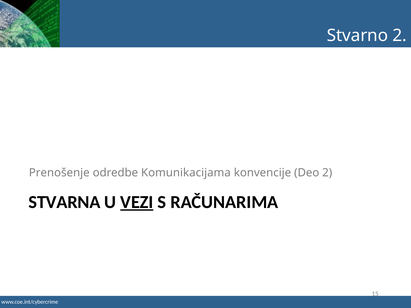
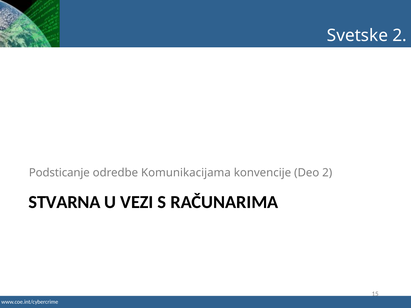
Stvarno: Stvarno -> Svetske
Prenošenje: Prenošenje -> Podsticanje
VEZI underline: present -> none
